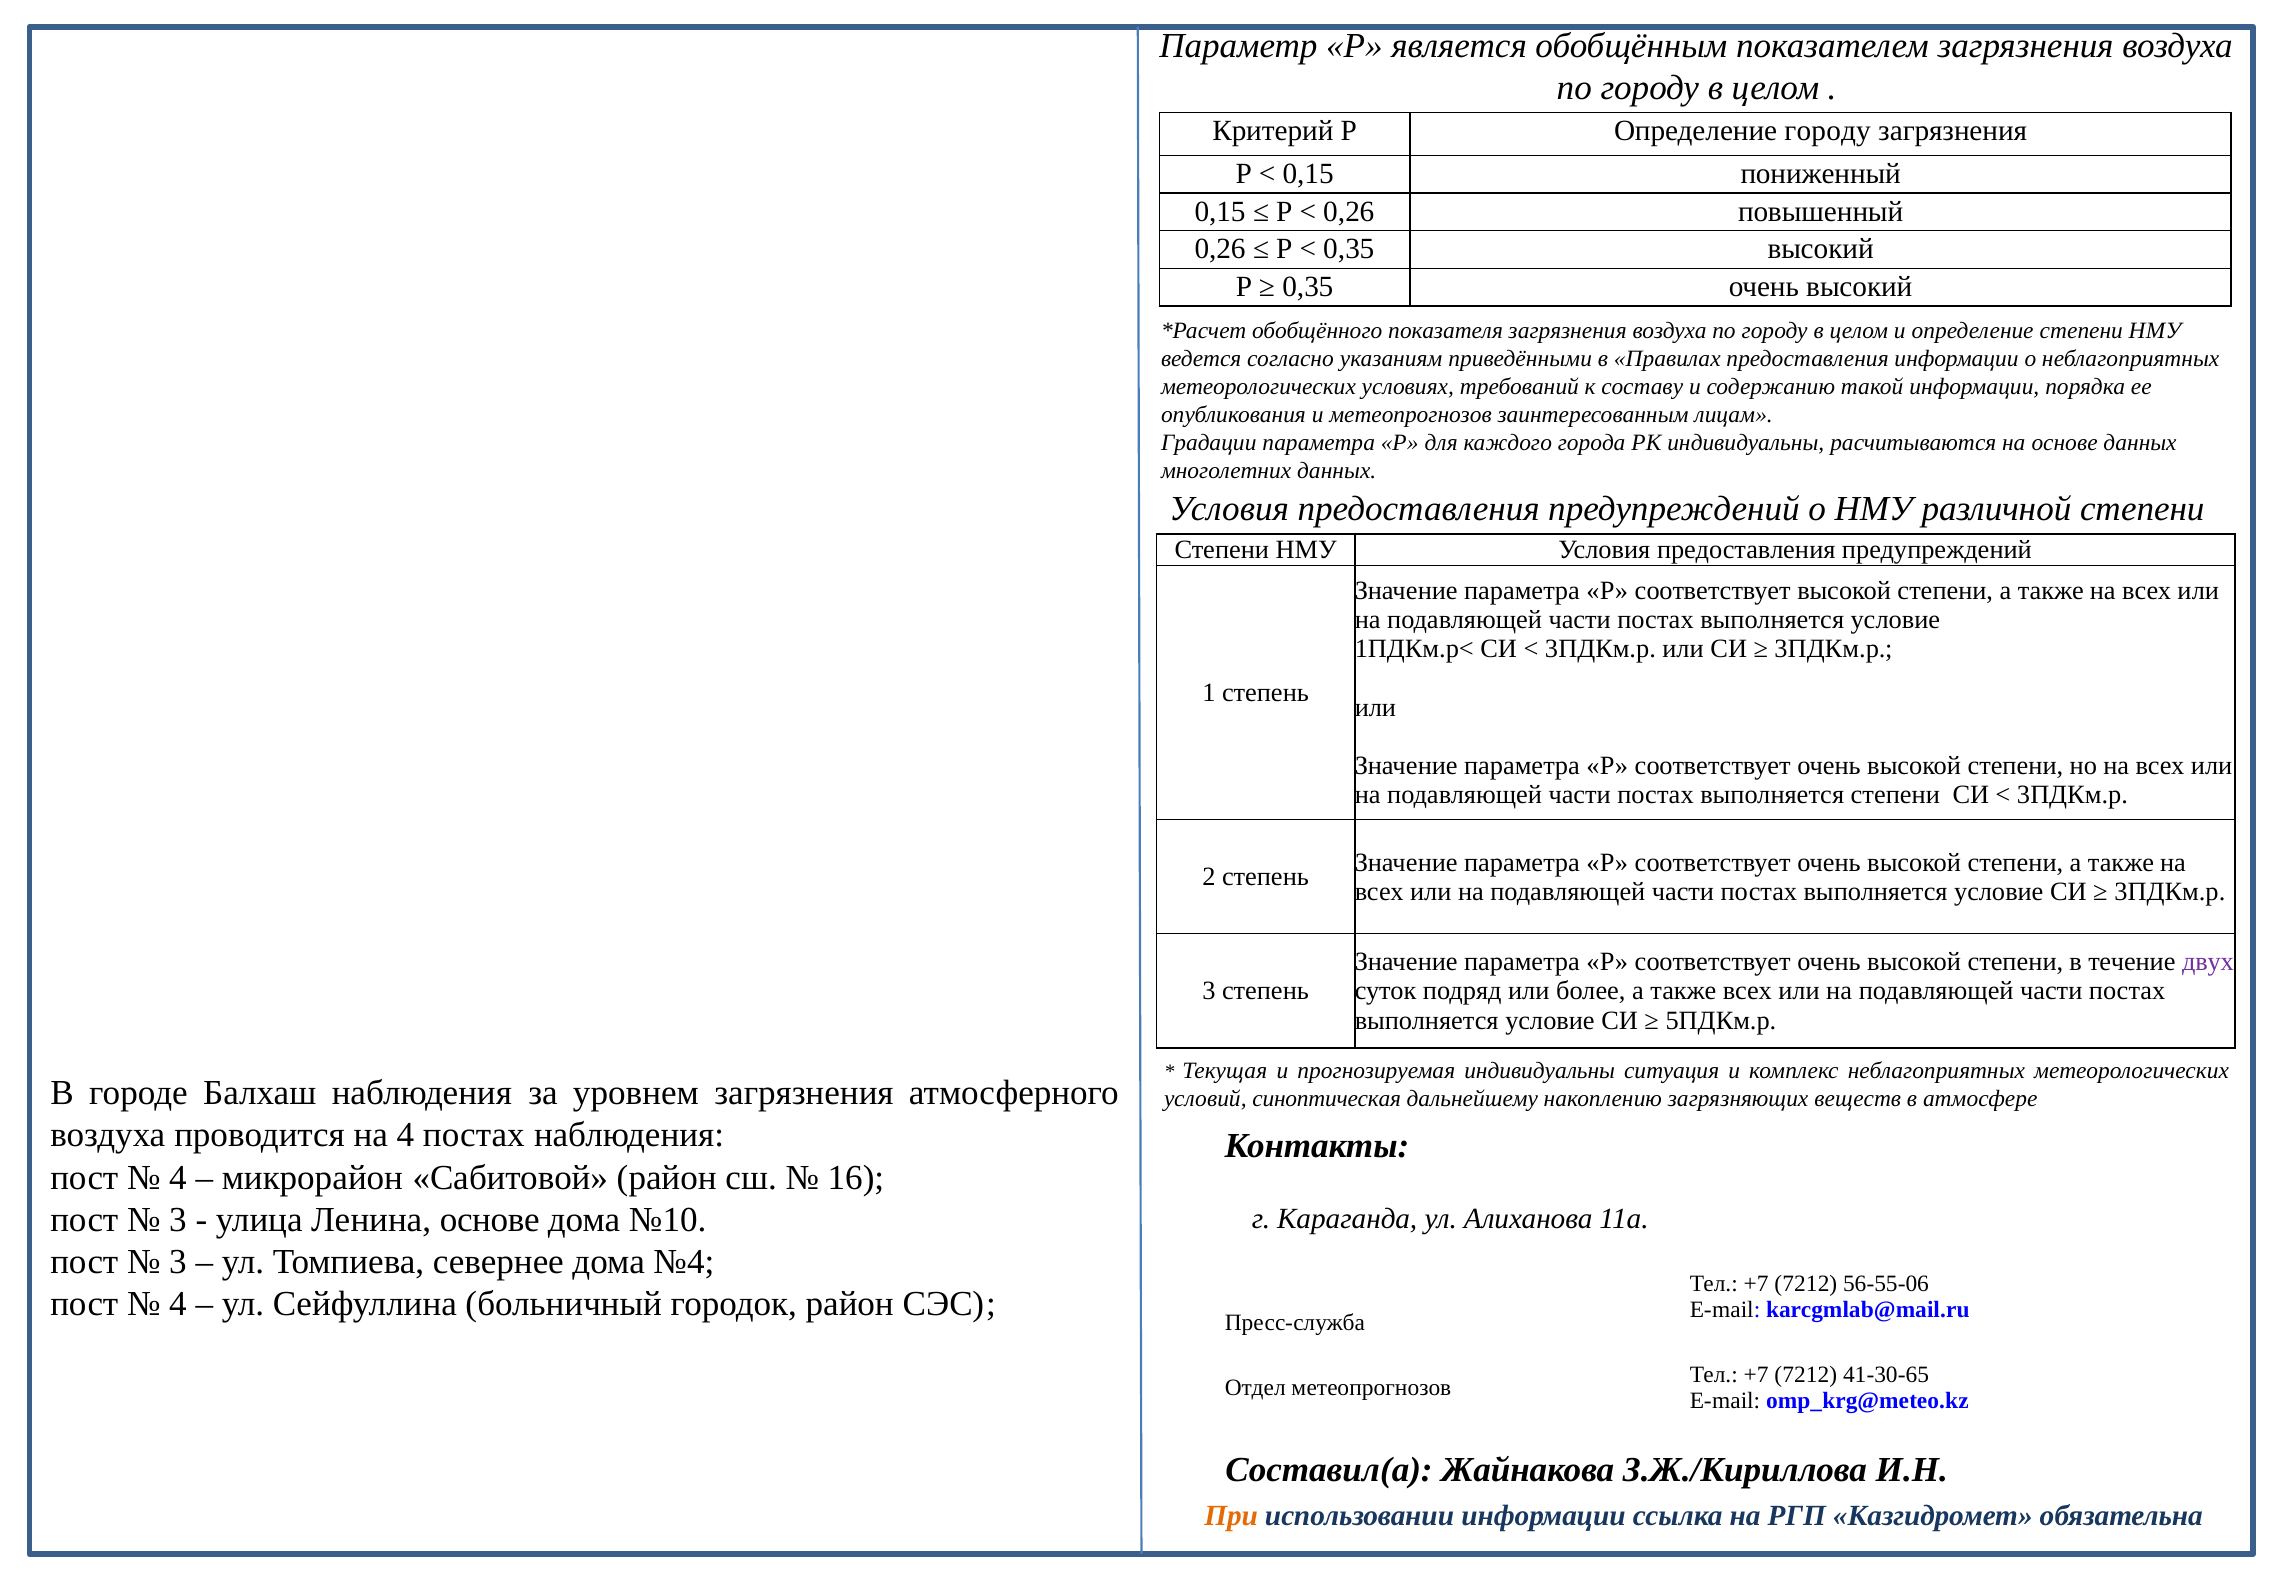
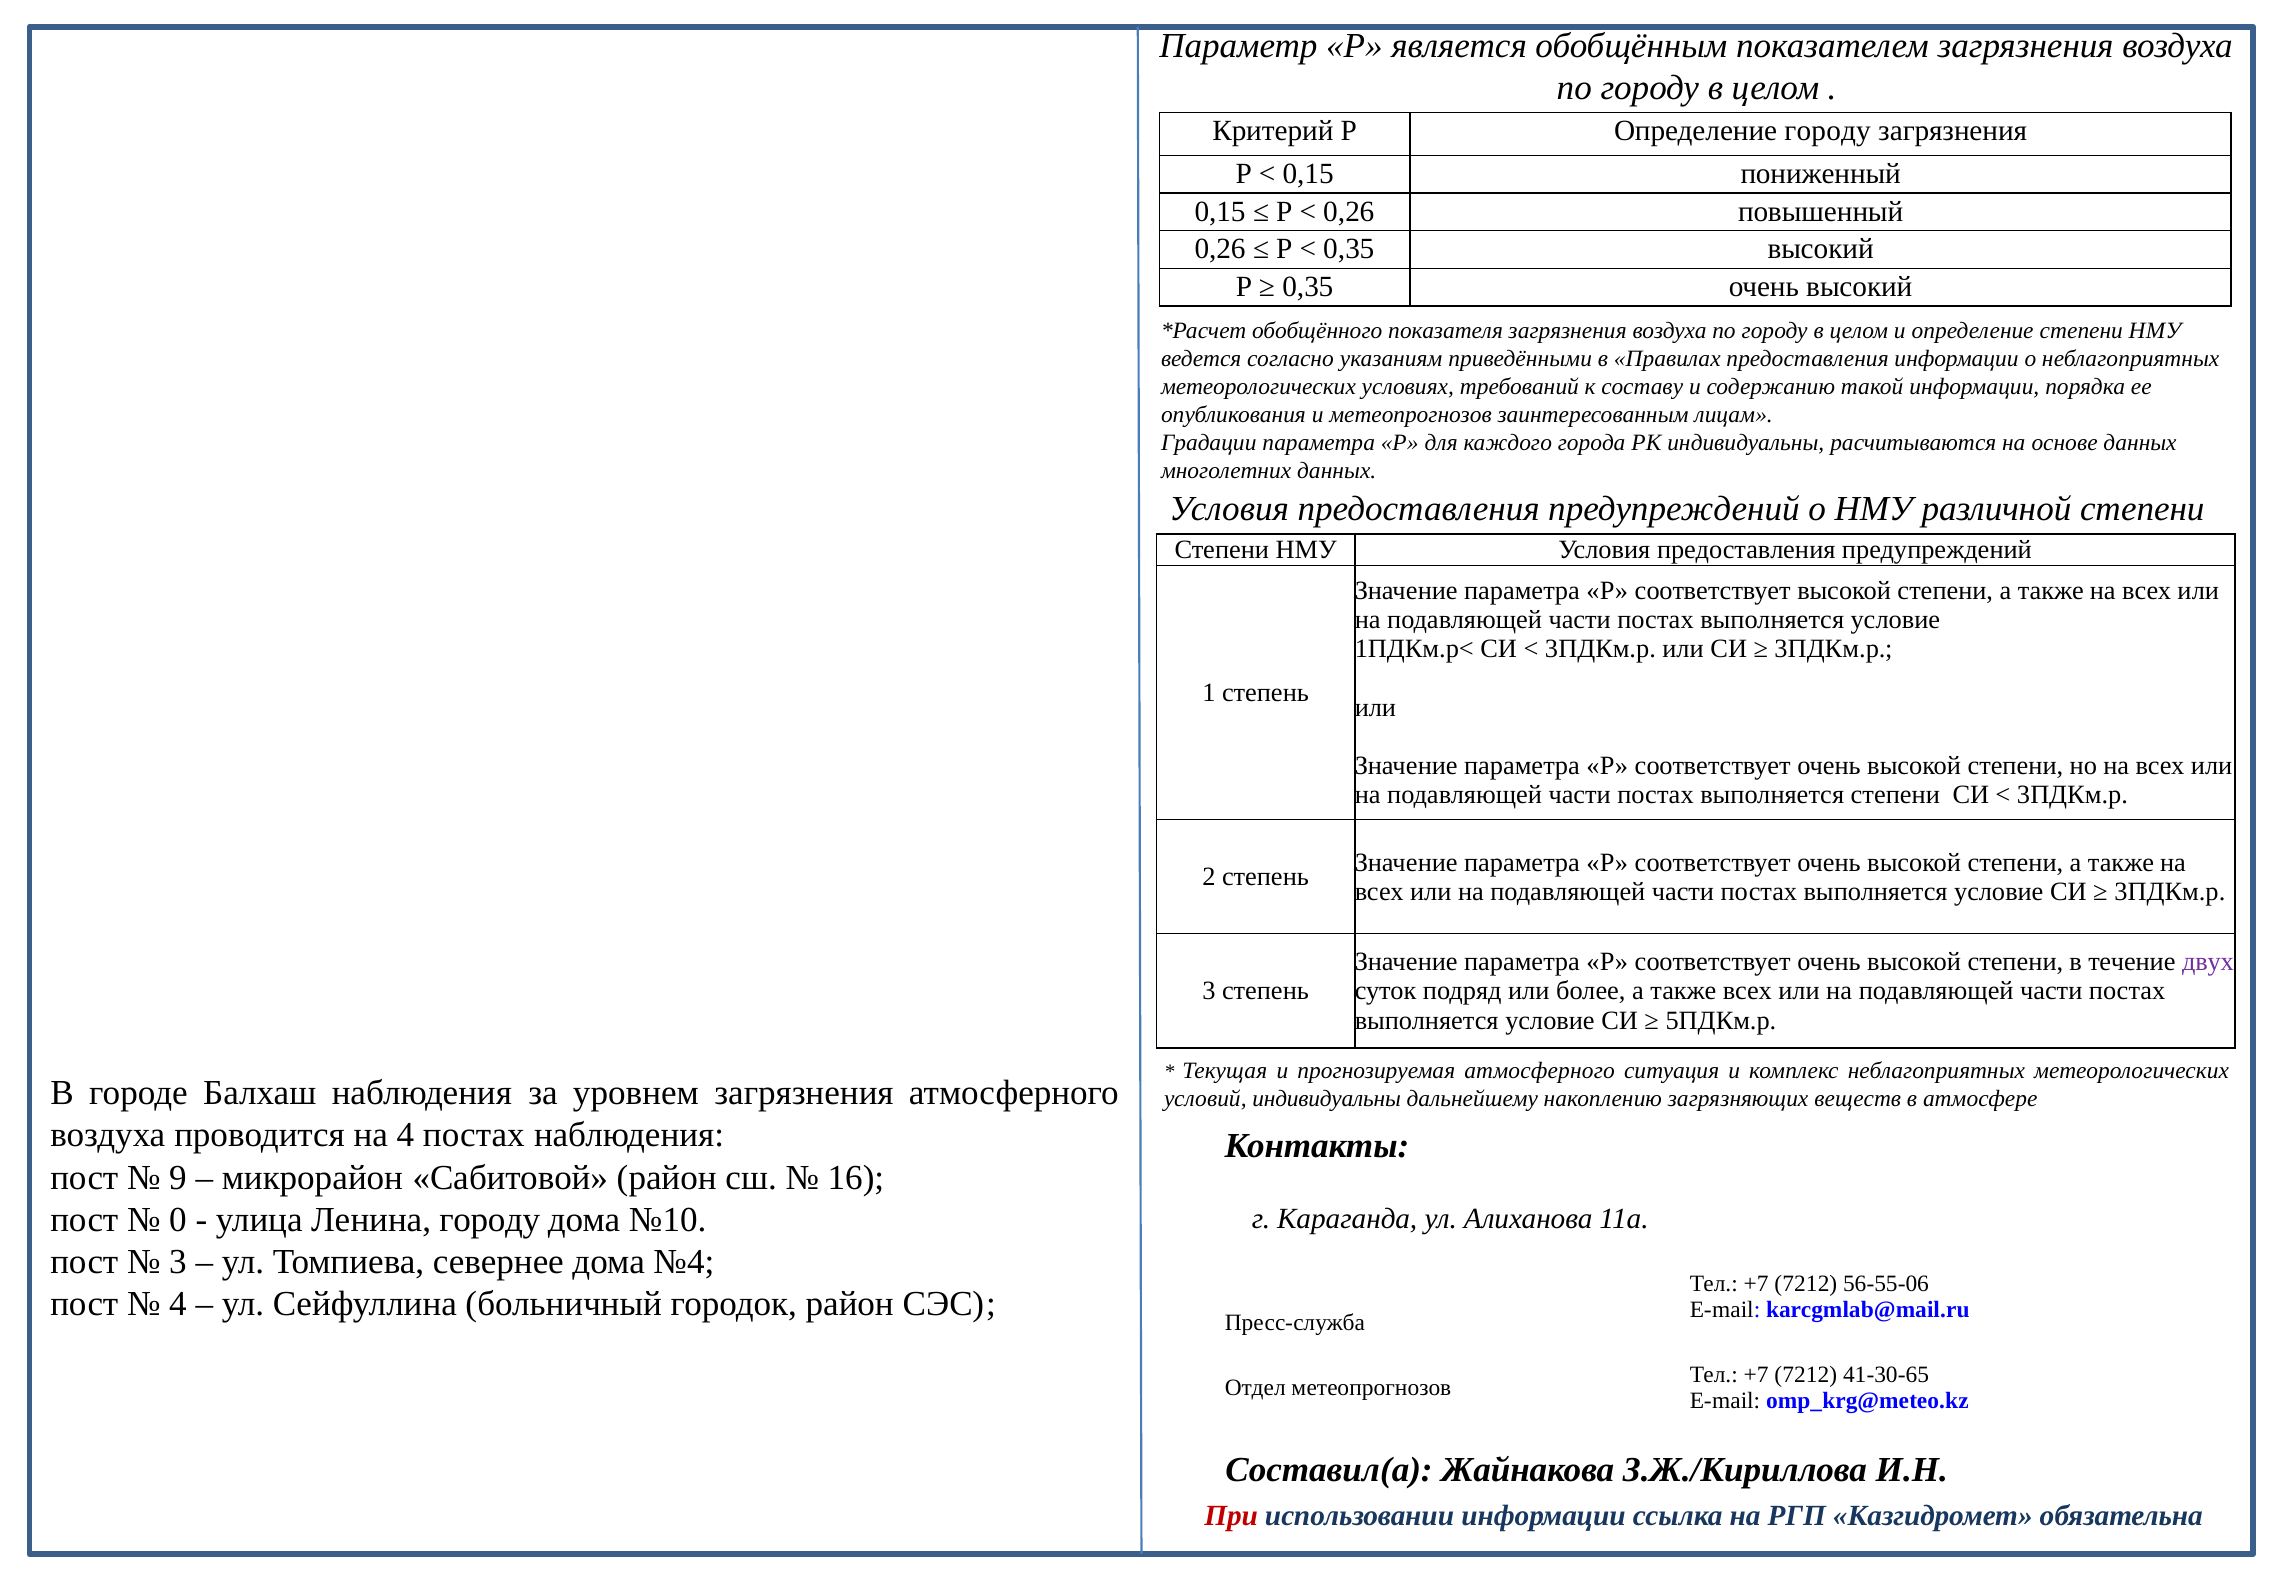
прогнозируемая индивидуальны: индивидуальны -> атмосферного
условий синоптическая: синоптическая -> индивидуальны
4 at (178, 1177): 4 -> 9
3 at (178, 1219): 3 -> 0
Ленина основе: основе -> городу
При colour: orange -> red
